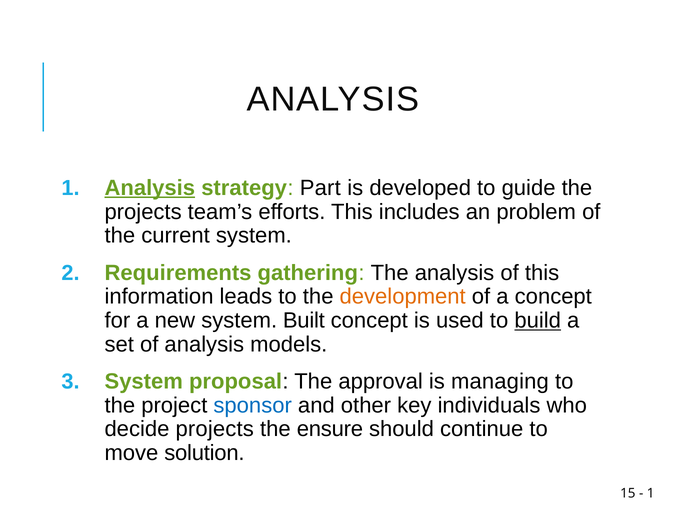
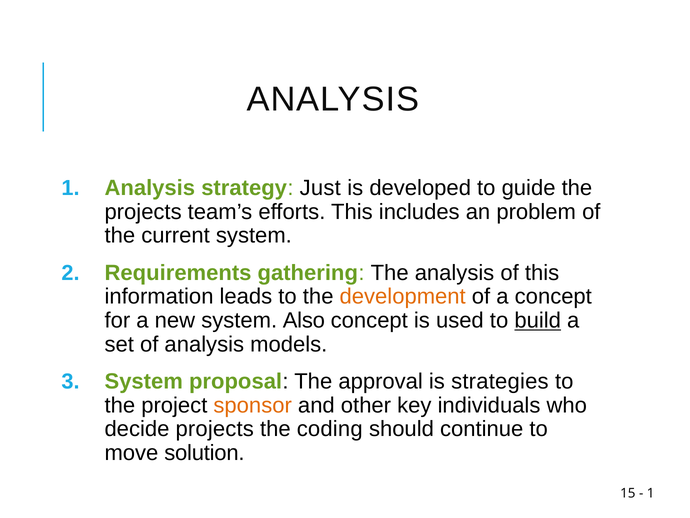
Analysis at (150, 188) underline: present -> none
Part: Part -> Just
Built: Built -> Also
managing: managing -> strategies
sponsor colour: blue -> orange
ensure: ensure -> coding
